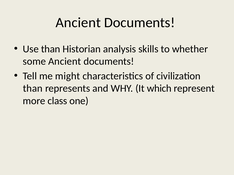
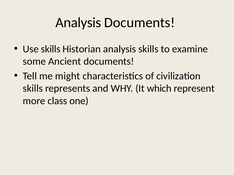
Ancient at (78, 23): Ancient -> Analysis
Use than: than -> skills
whether: whether -> examine
than at (33, 89): than -> skills
